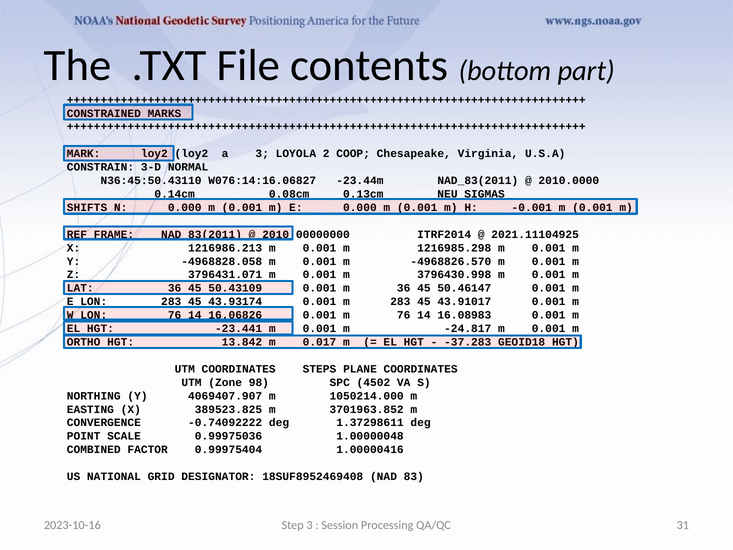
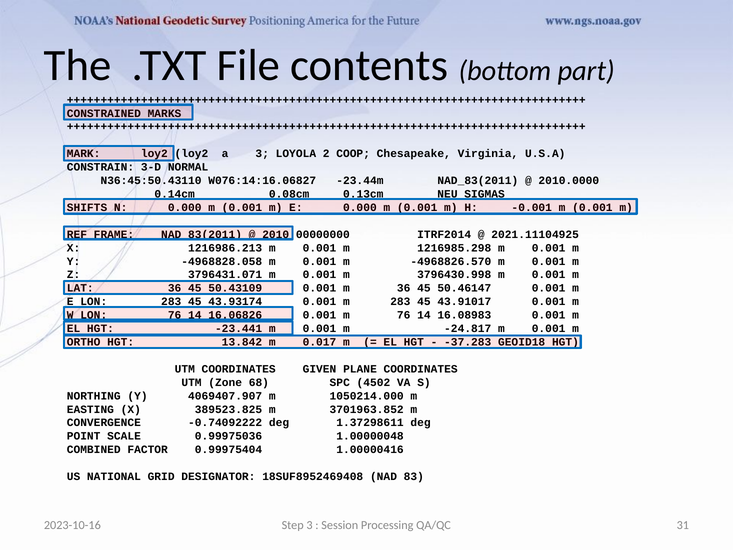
STEPS: STEPS -> GIVEN
98: 98 -> 68
